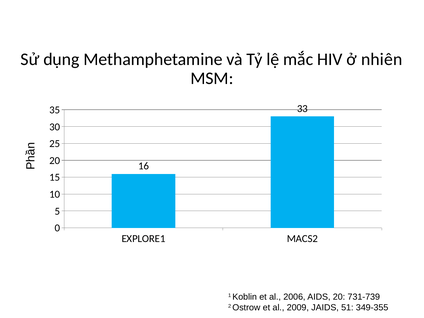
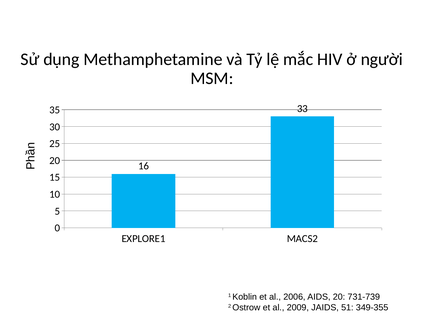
nhiên: nhiên -> người
